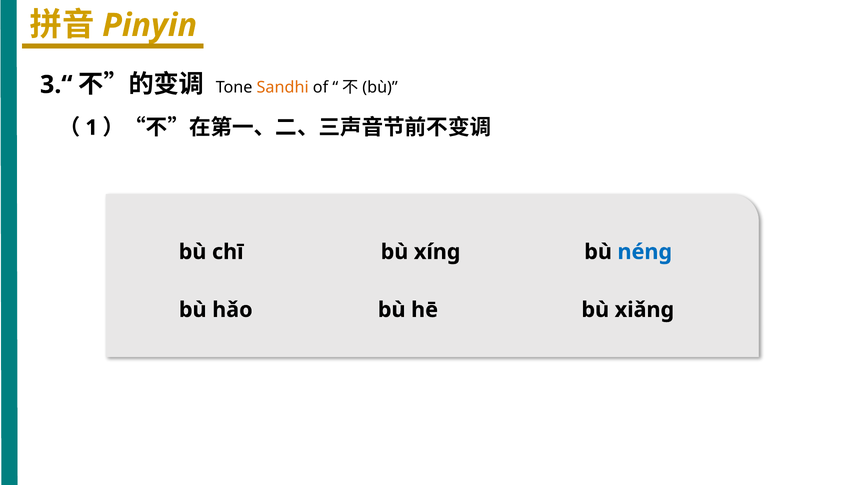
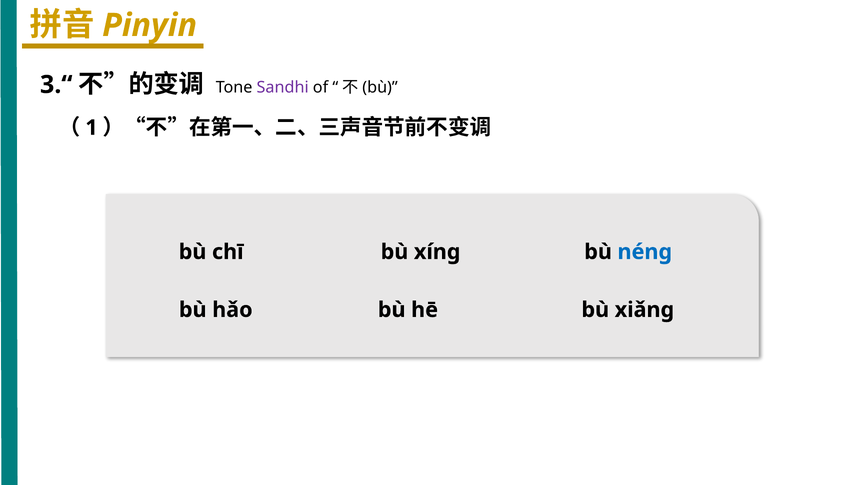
Sandhi colour: orange -> purple
